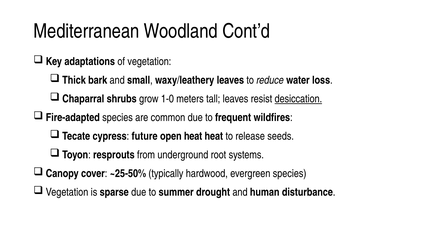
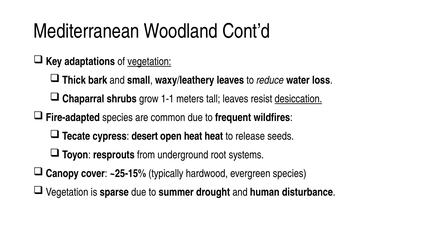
vegetation at (149, 62) underline: none -> present
1-0: 1-0 -> 1-1
future: future -> desert
~25-50%: ~25-50% -> ~25-15%
